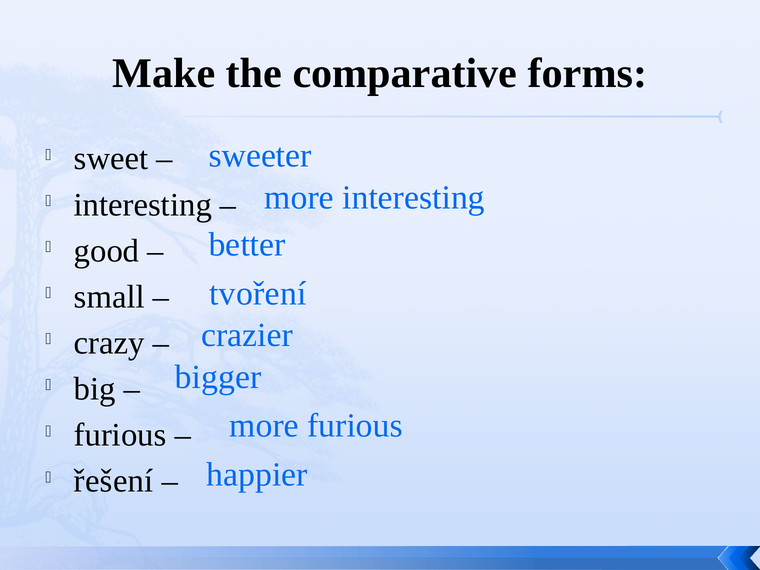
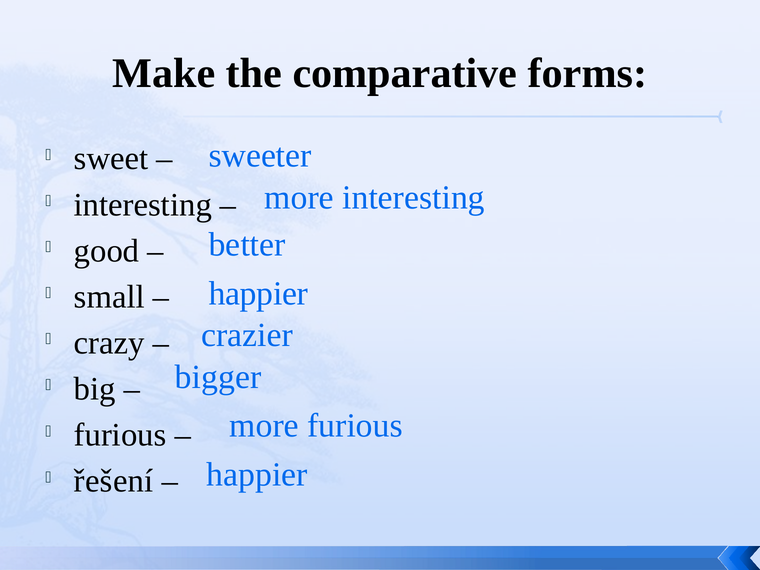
tvoření at (258, 293): tvoření -> happier
